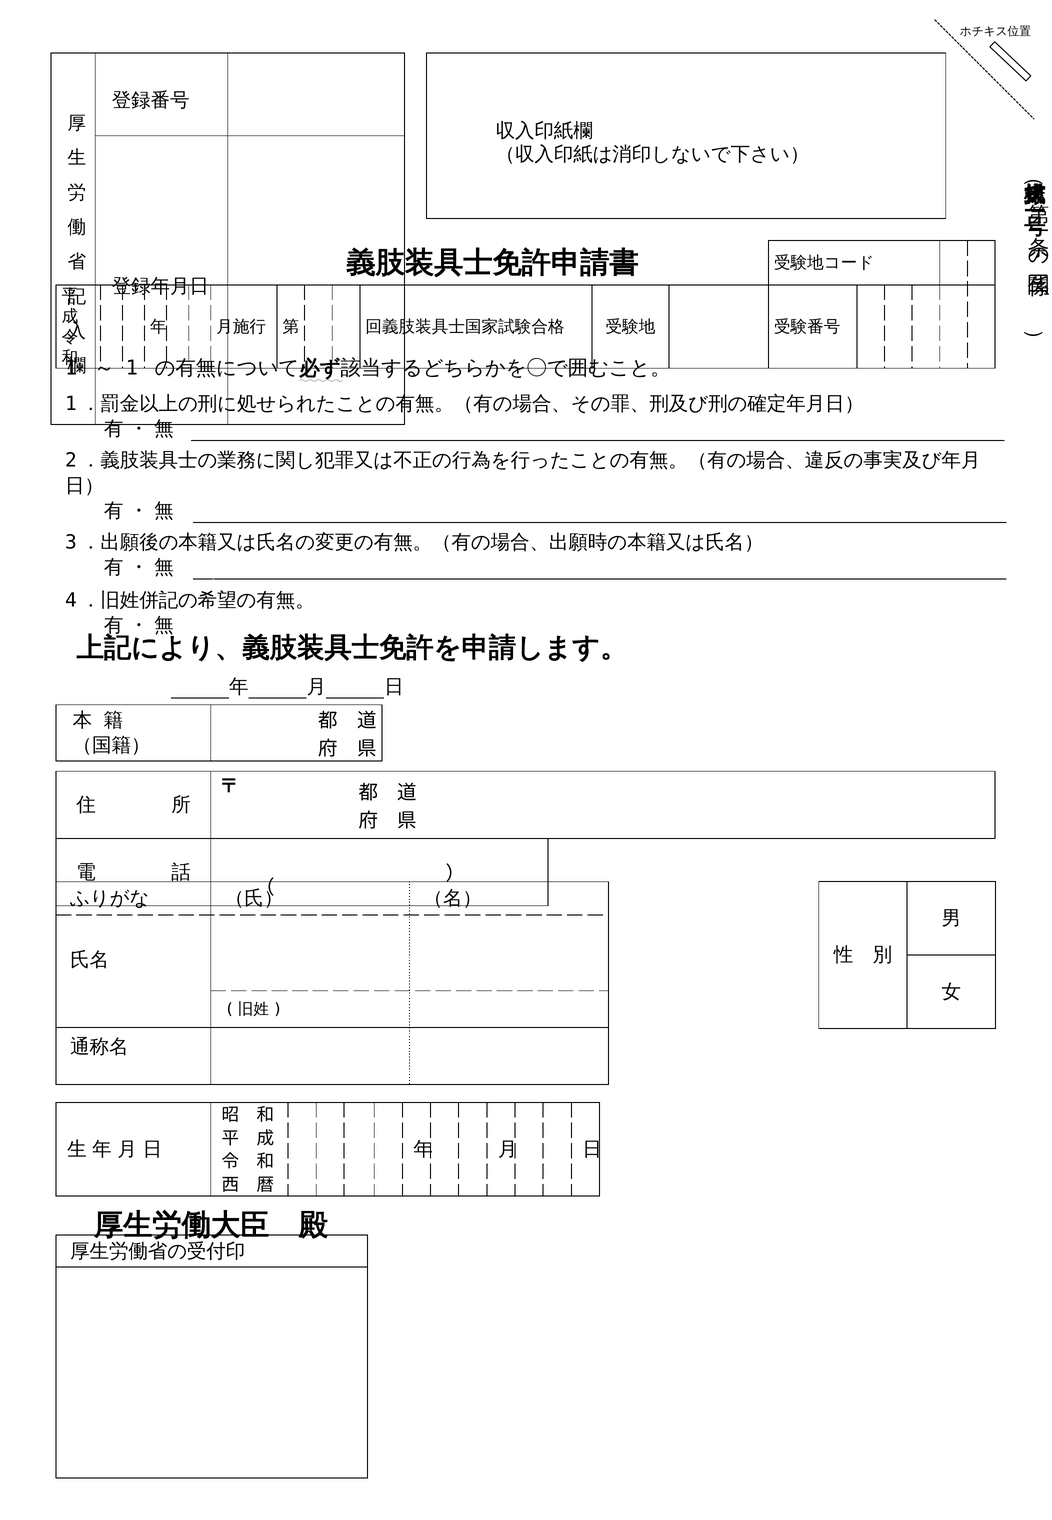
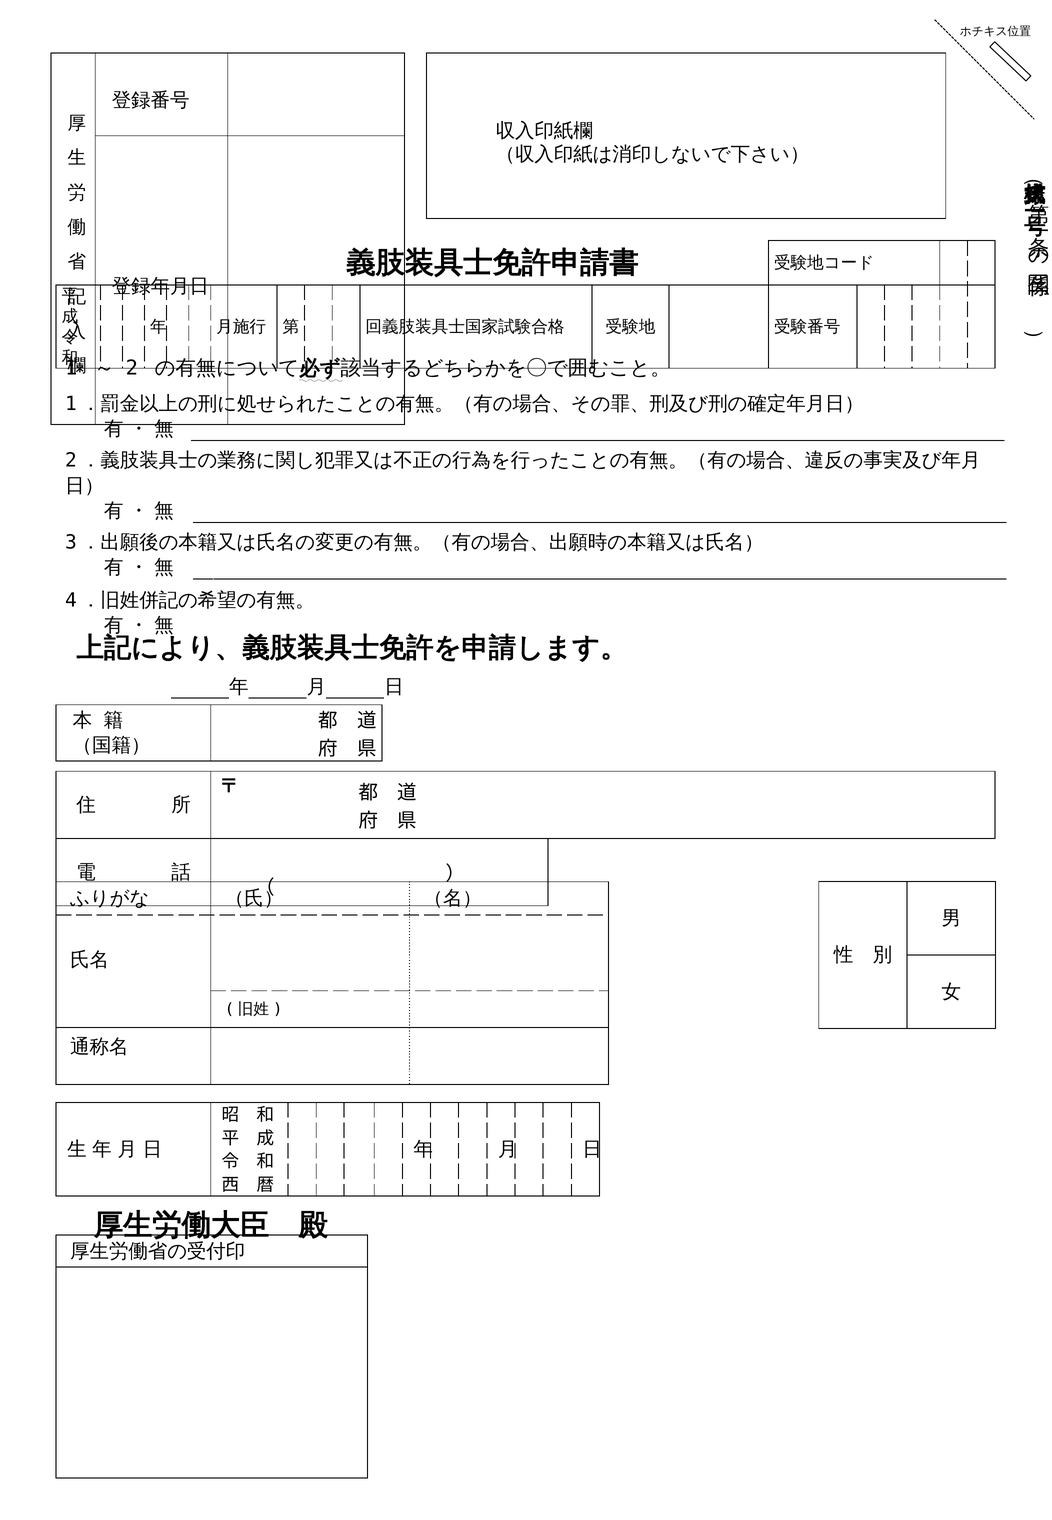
1 at (132, 368): 1 -> 2
